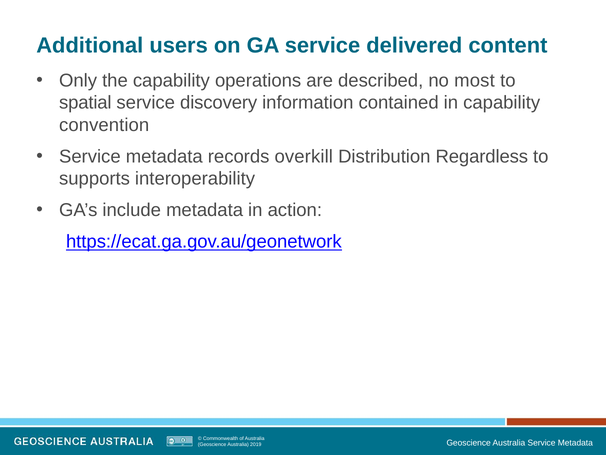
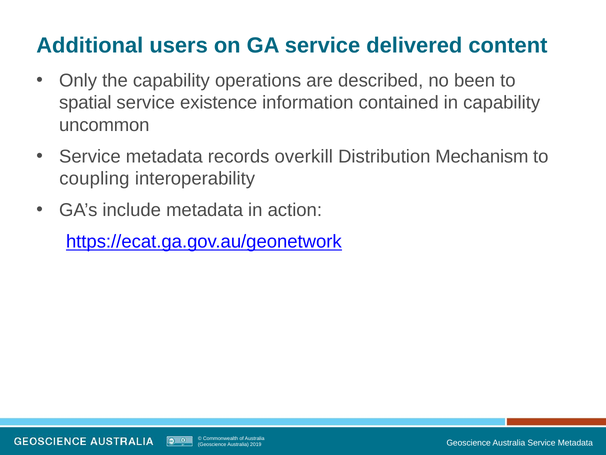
most: most -> been
discovery: discovery -> existence
convention: convention -> uncommon
Regardless: Regardless -> Mechanism
supports: supports -> coupling
